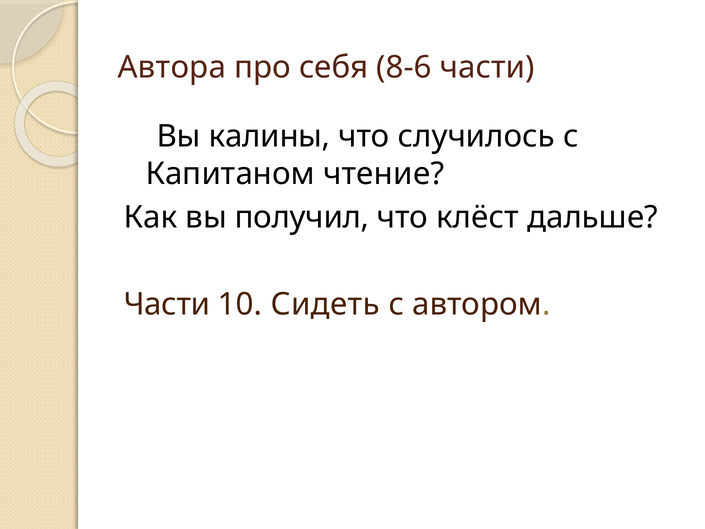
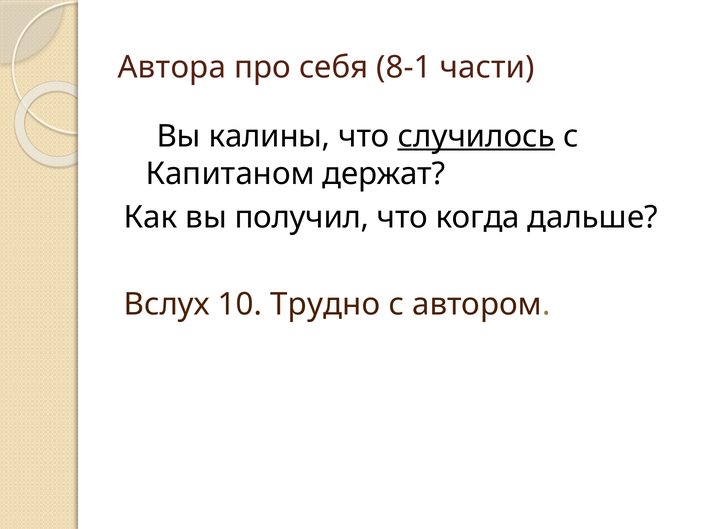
8-6: 8-6 -> 8-1
случилось underline: none -> present
чтение: чтение -> держат
клёст: клёст -> когда
Части at (167, 304): Части -> Вслух
Сидеть: Сидеть -> Трудно
